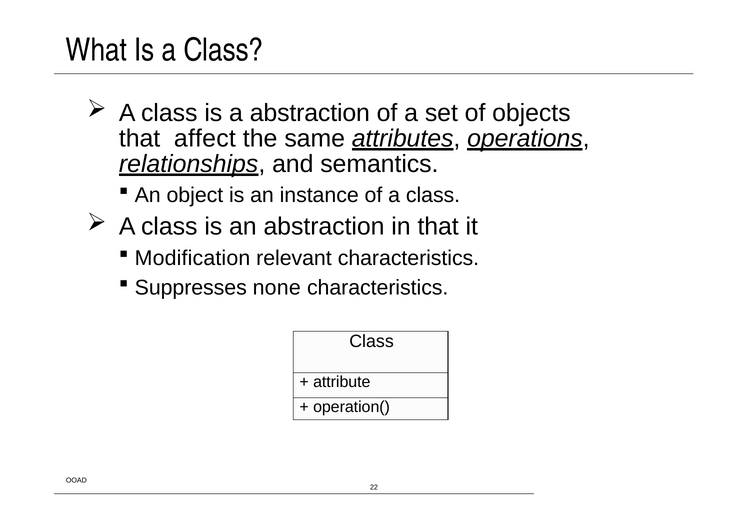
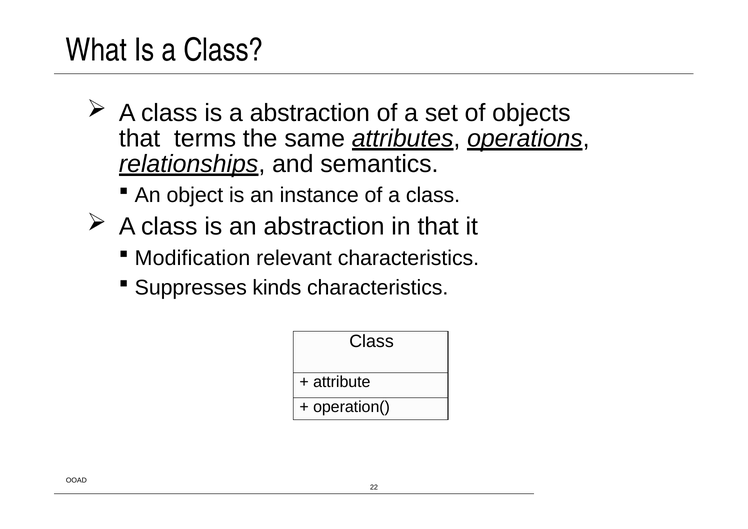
affect: affect -> terms
none: none -> kinds
